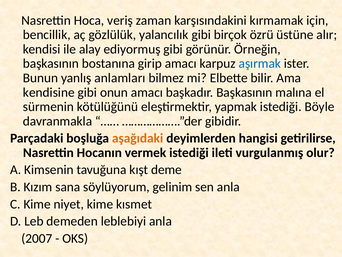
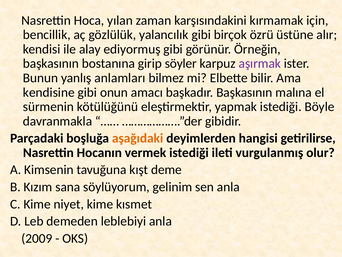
veriş: veriş -> yılan
girip amacı: amacı -> söyler
aşırmak colour: blue -> purple
2007: 2007 -> 2009
